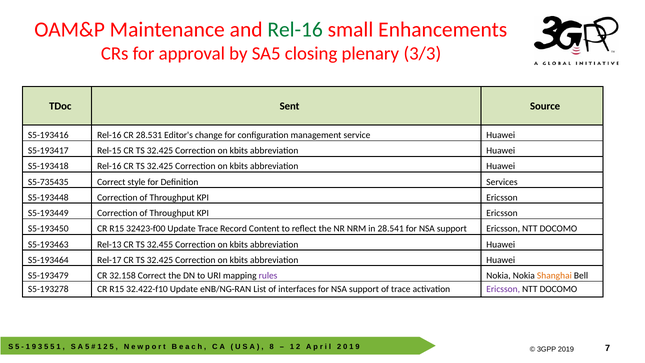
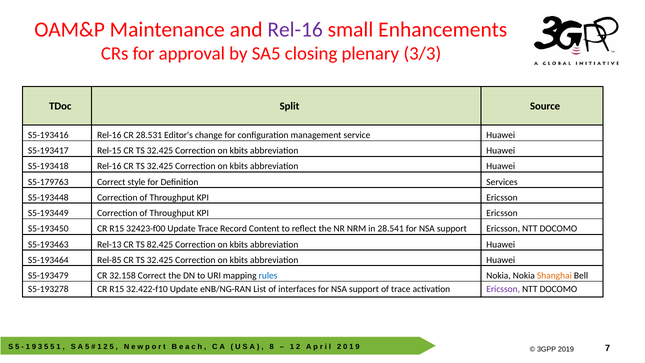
Rel-16 at (295, 30) colour: green -> purple
Sent: Sent -> Split
S5-735435: S5-735435 -> S5-179763
32.455: 32.455 -> 82.425
Rel-17: Rel-17 -> Rel-85
rules colour: purple -> blue
